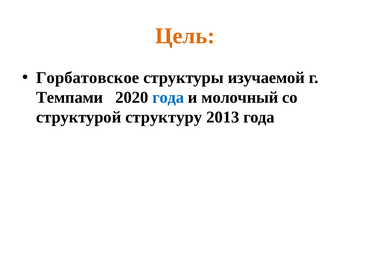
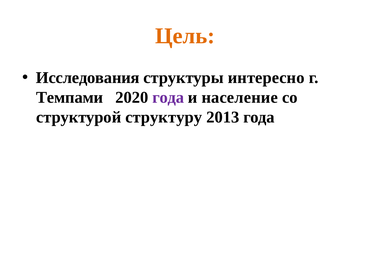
Горбатовское: Горбатовское -> Исследования
изучаемой: изучаемой -> интересно
года at (168, 97) colour: blue -> purple
молочный: молочный -> население
